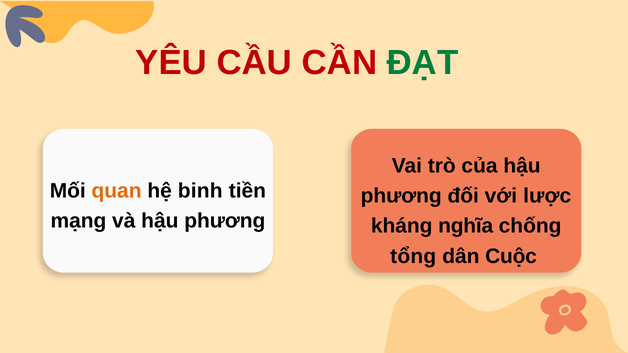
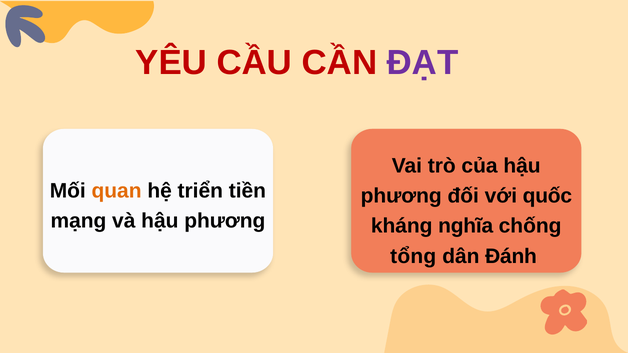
ĐẠT colour: green -> purple
binh: binh -> triển
lược: lược -> quốc
Cuộc: Cuộc -> Đánh
